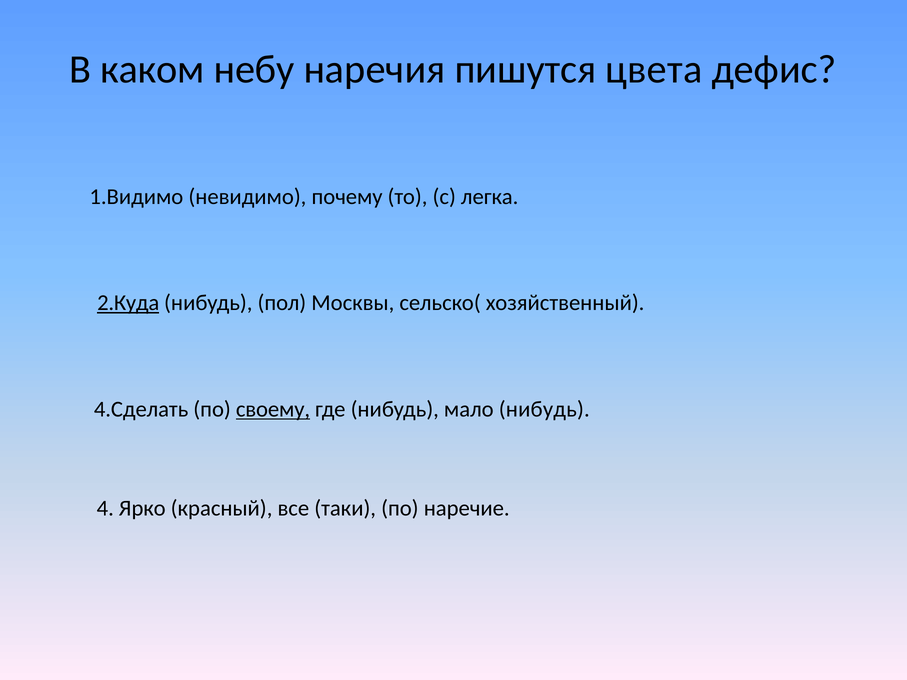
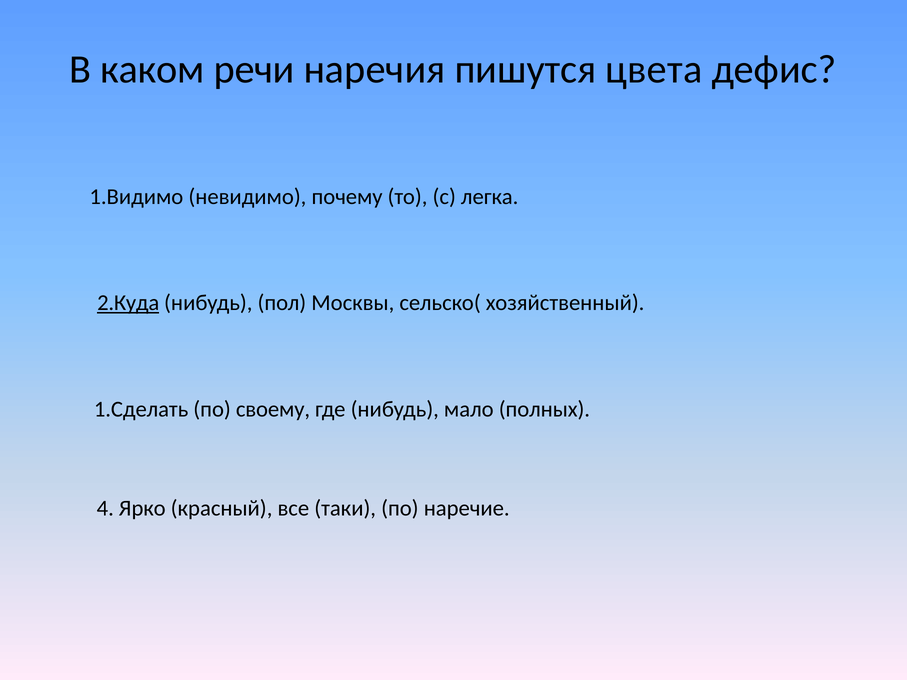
небу: небу -> речи
4.Сделать: 4.Сделать -> 1.Сделать
своему underline: present -> none
мало нибудь: нибудь -> полных
